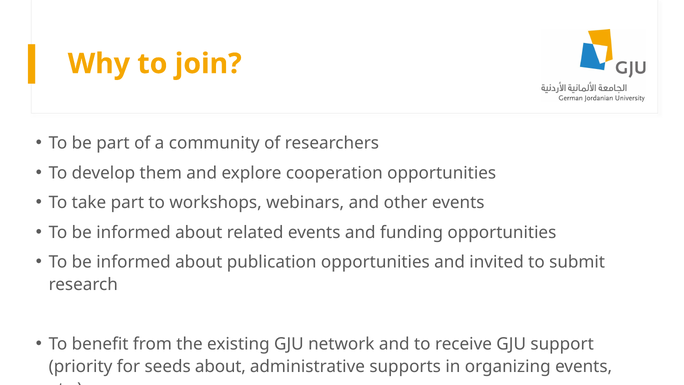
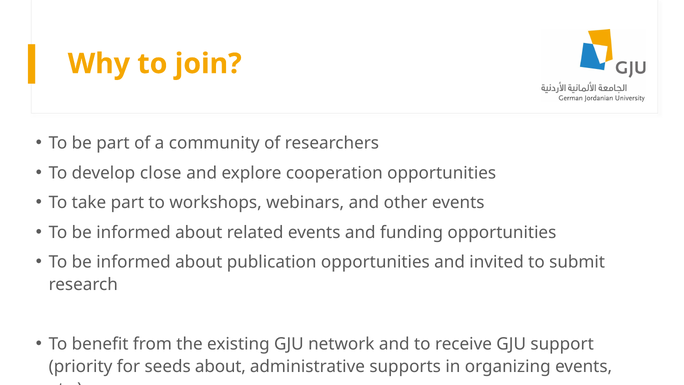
them: them -> close
